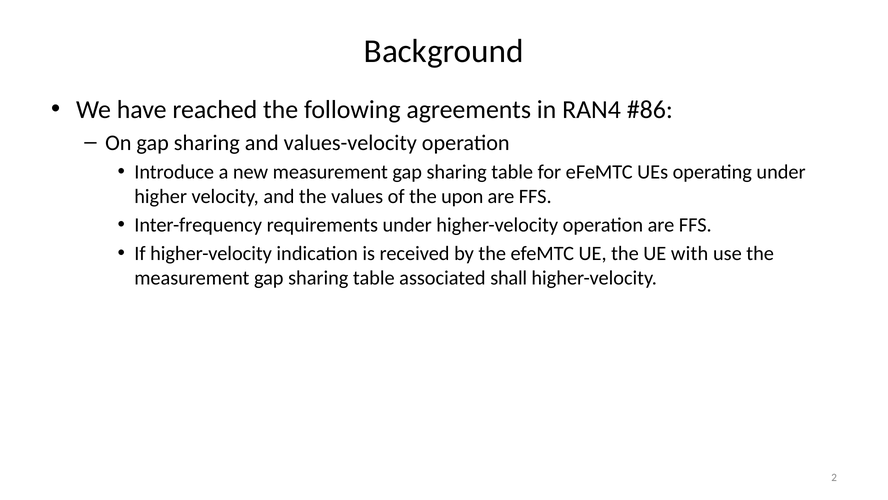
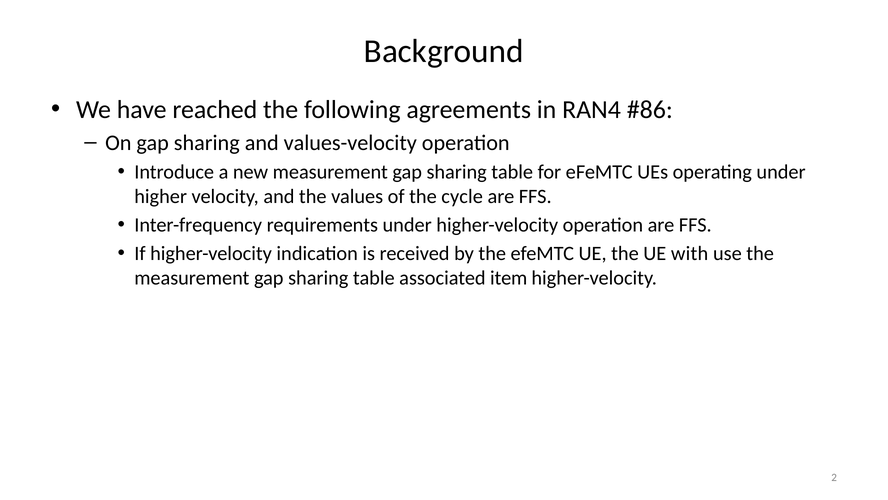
upon: upon -> cycle
shall: shall -> item
